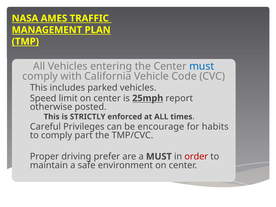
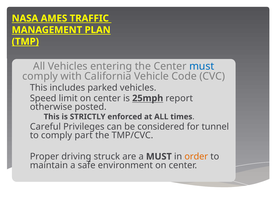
encourage: encourage -> considered
habits: habits -> tunnel
prefer: prefer -> struck
order colour: red -> orange
